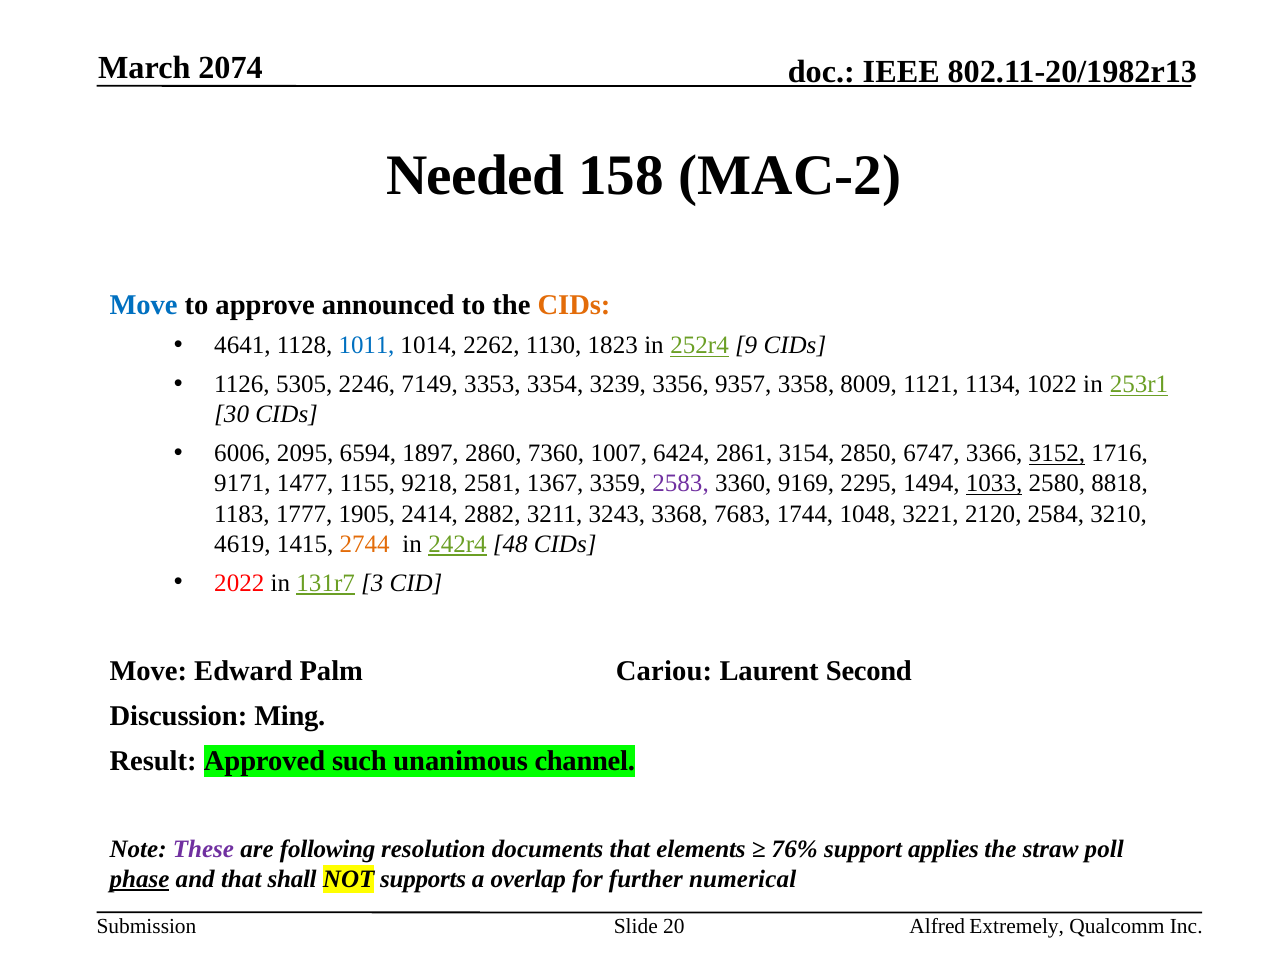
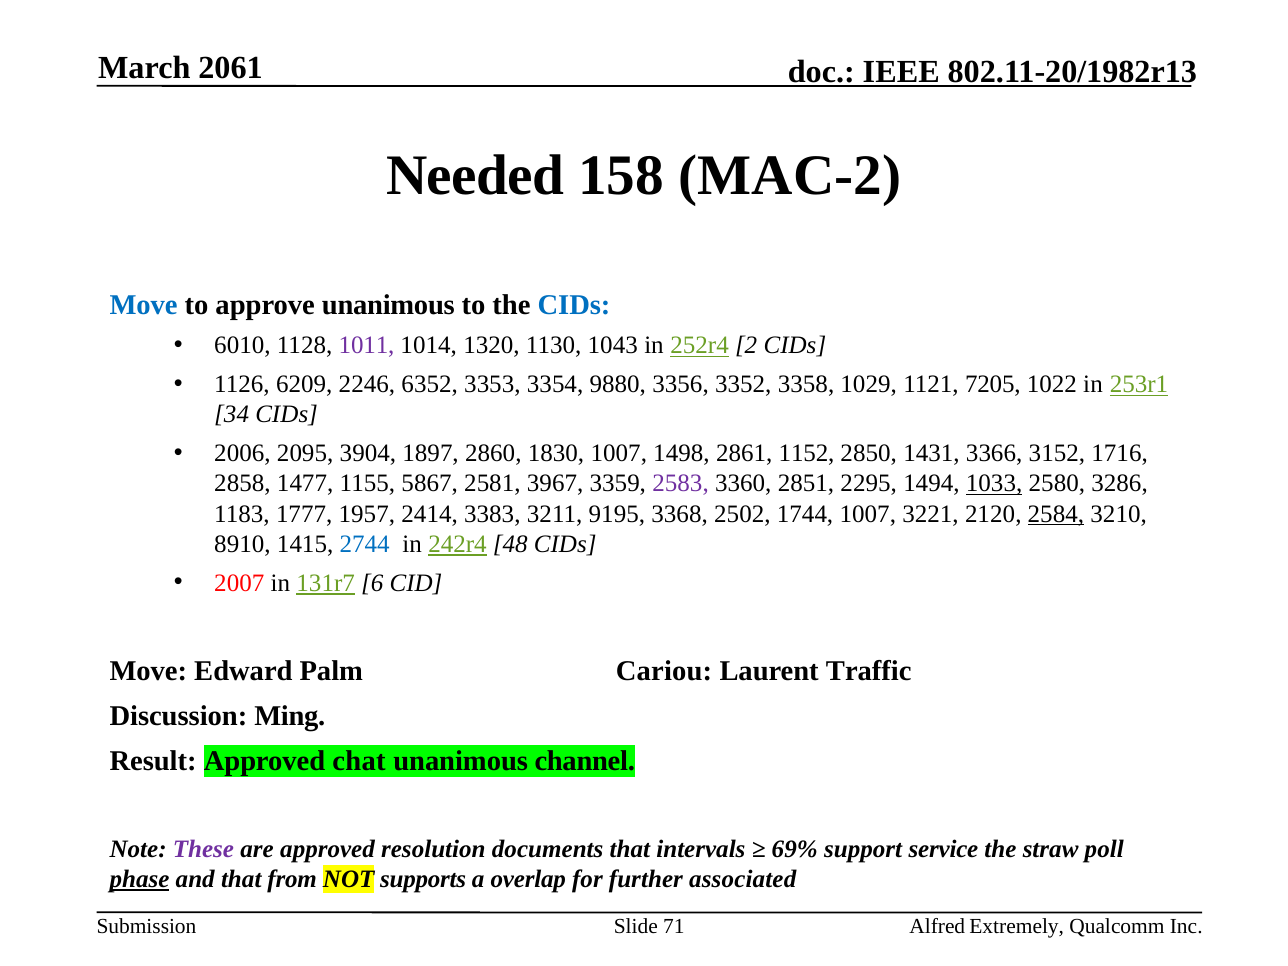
2074: 2074 -> 2061
approve announced: announced -> unanimous
CIDs at (574, 305) colour: orange -> blue
4641: 4641 -> 6010
1011 colour: blue -> purple
2262: 2262 -> 1320
1823: 1823 -> 1043
9: 9 -> 2
5305: 5305 -> 6209
7149: 7149 -> 6352
3239: 3239 -> 9880
9357: 9357 -> 3352
8009: 8009 -> 1029
1134: 1134 -> 7205
30: 30 -> 34
6006: 6006 -> 2006
6594: 6594 -> 3904
7360: 7360 -> 1830
6424: 6424 -> 1498
3154: 3154 -> 1152
6747: 6747 -> 1431
3152 underline: present -> none
9171: 9171 -> 2858
9218: 9218 -> 5867
1367: 1367 -> 3967
9169: 9169 -> 2851
8818: 8818 -> 3286
1905: 1905 -> 1957
2882: 2882 -> 3383
3243: 3243 -> 9195
7683: 7683 -> 2502
1744 1048: 1048 -> 1007
2584 underline: none -> present
4619: 4619 -> 8910
2744 colour: orange -> blue
2022: 2022 -> 2007
3: 3 -> 6
Second: Second -> Traffic
such: such -> chat
are following: following -> approved
elements: elements -> intervals
76%: 76% -> 69%
applies: applies -> service
shall: shall -> from
numerical: numerical -> associated
20: 20 -> 71
